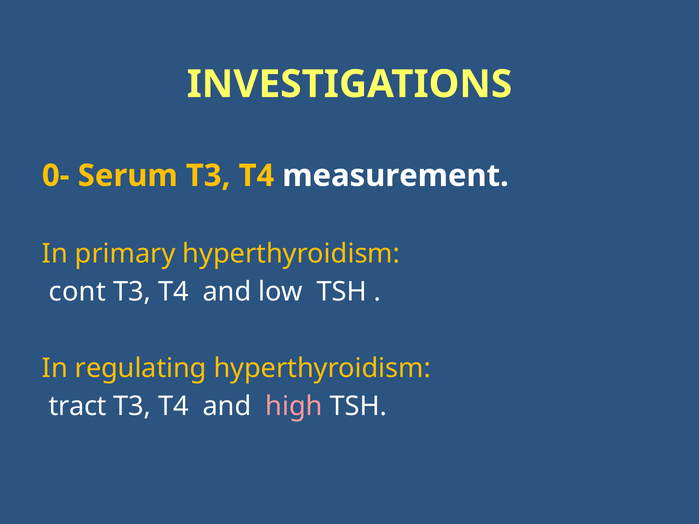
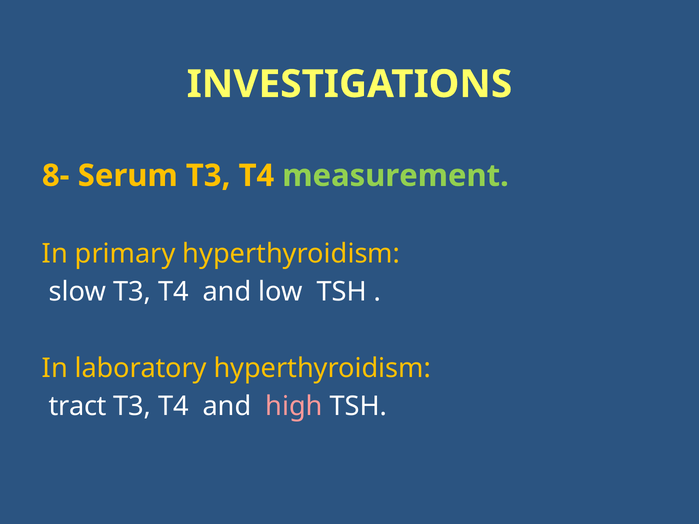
0-: 0- -> 8-
measurement colour: white -> light green
cont: cont -> slow
regulating: regulating -> laboratory
